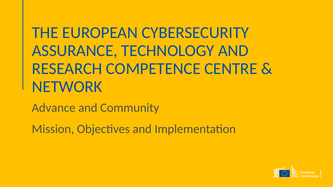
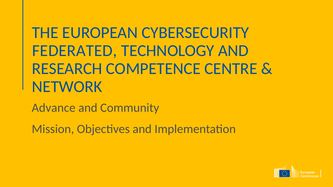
ASSURANCE: ASSURANCE -> FEDERATED
